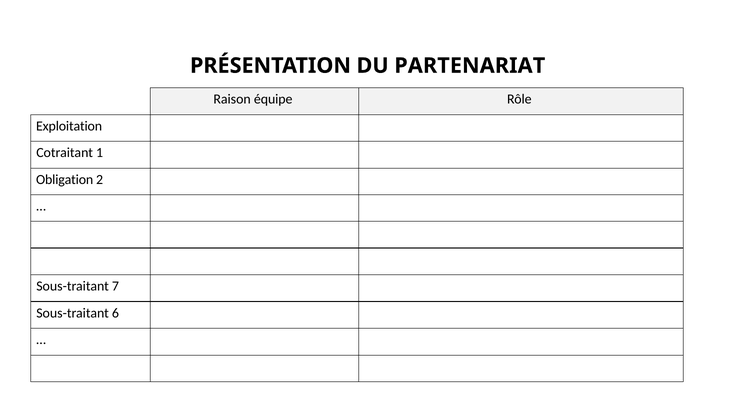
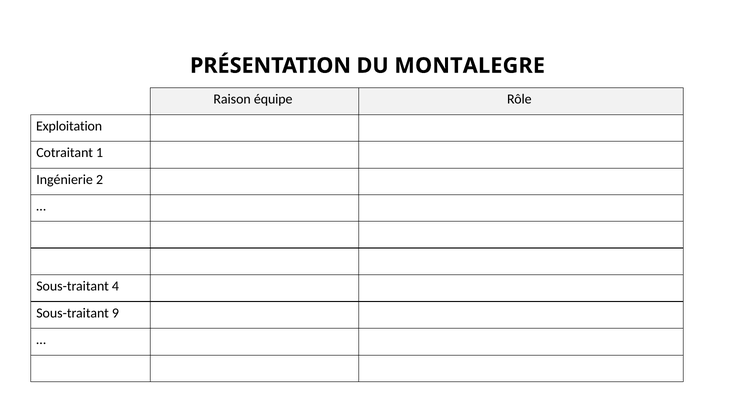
PARTENARIAT: PARTENARIAT -> MONTALEGRE
Obligation: Obligation -> Ingénierie
7: 7 -> 4
6: 6 -> 9
